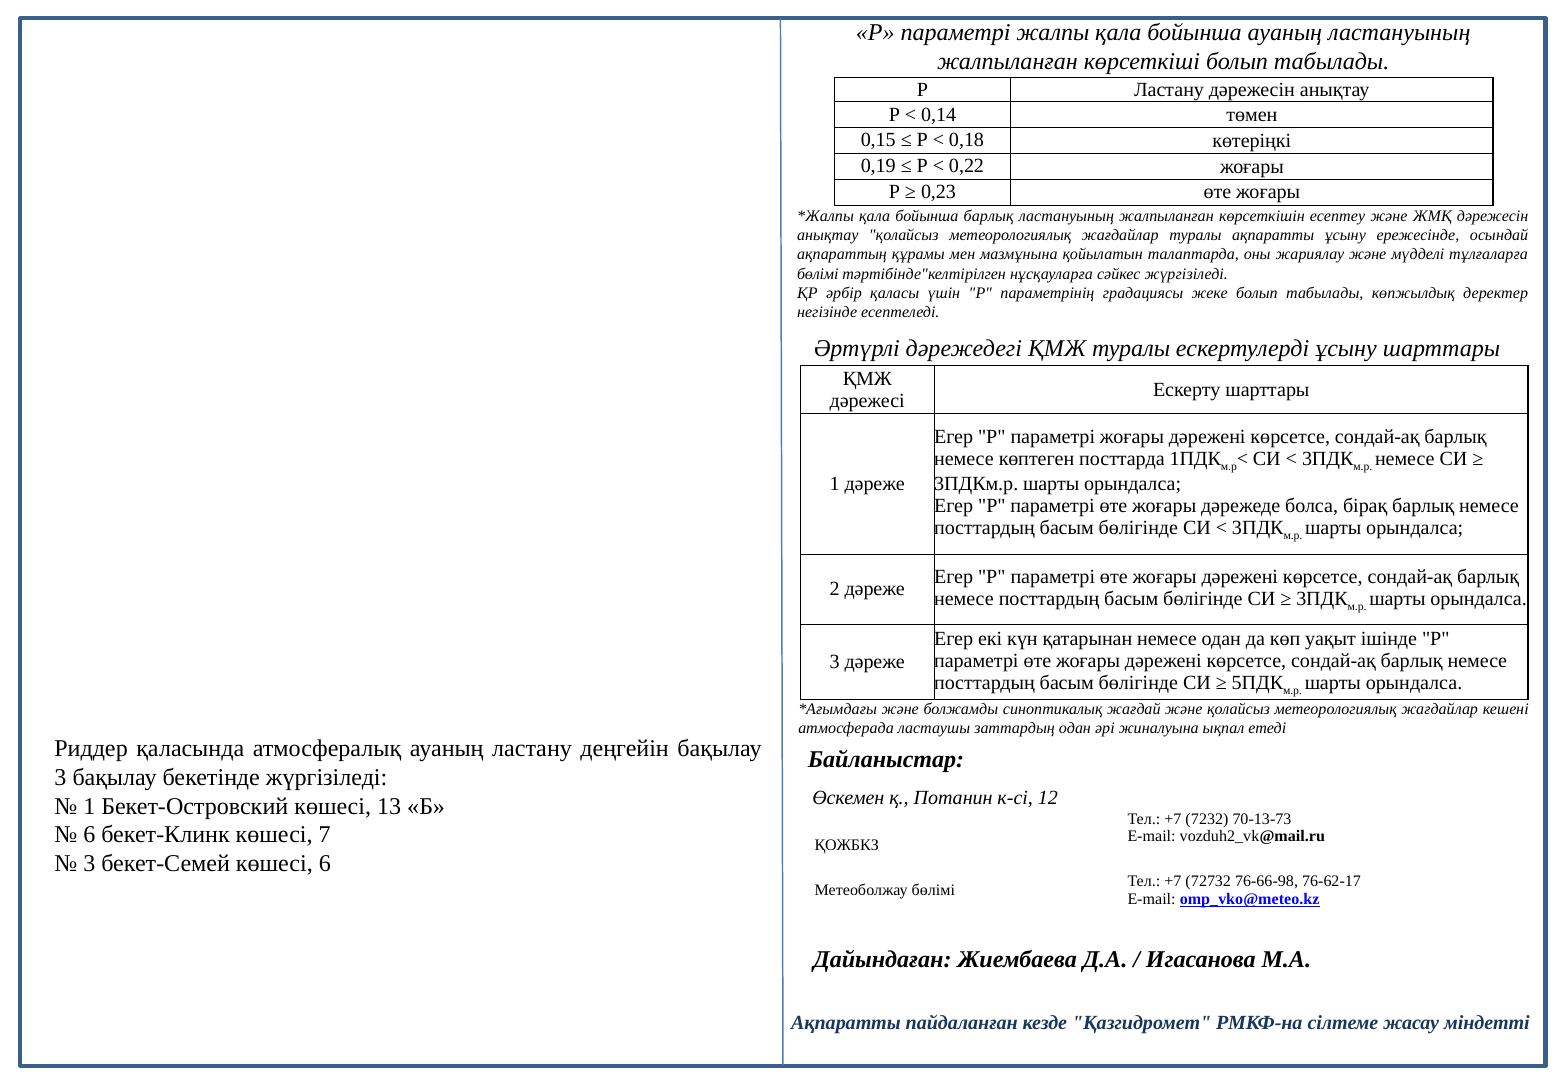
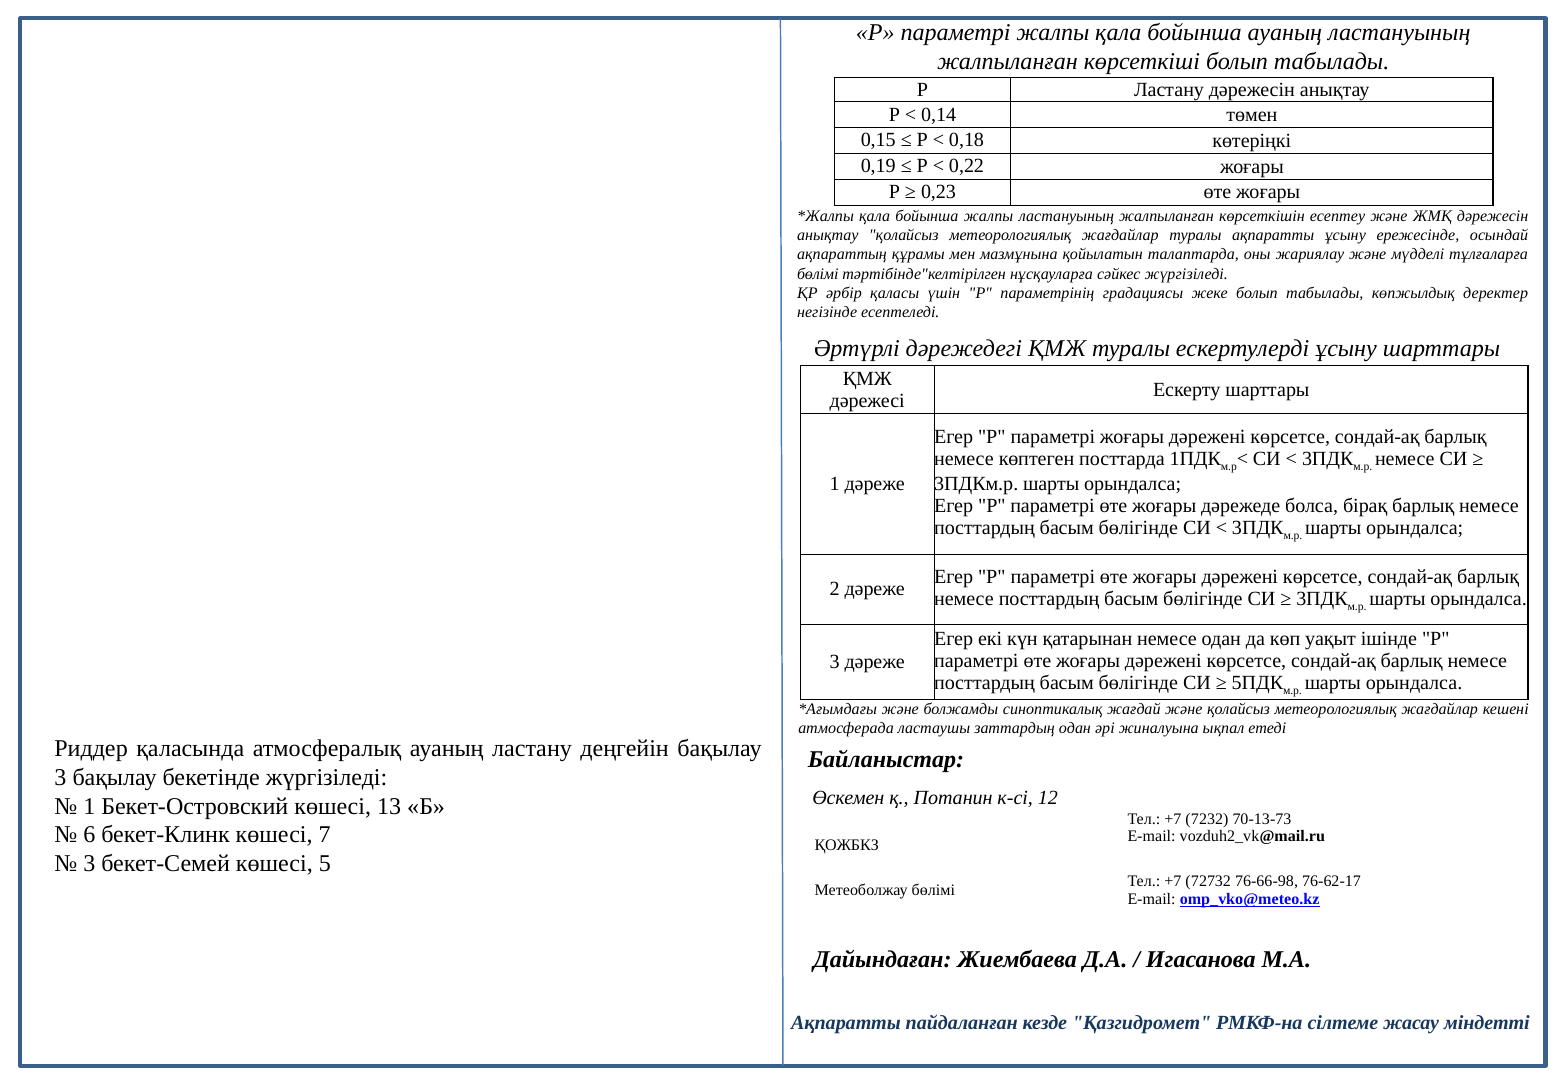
бойынша барлық: барлық -> жалпы
көшесі 6: 6 -> 5
